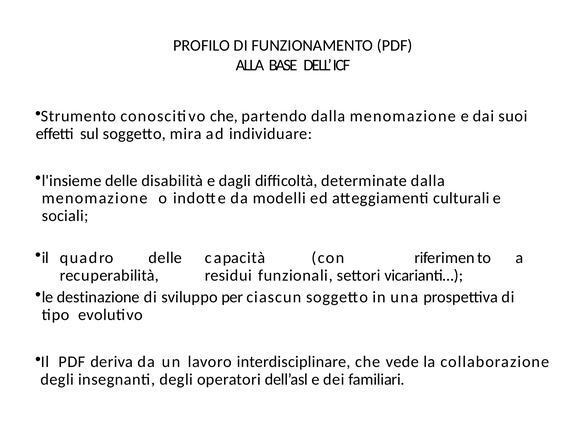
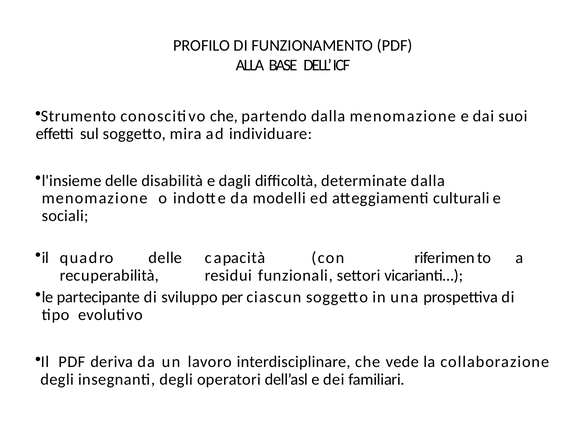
destinazione: destinazione -> partecipante
